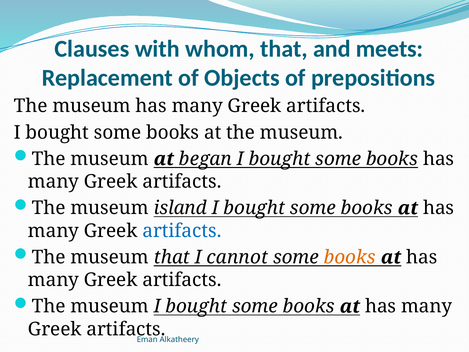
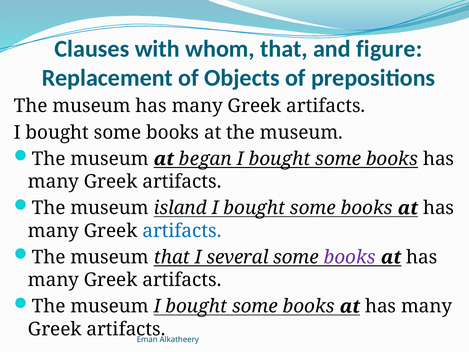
meets: meets -> figure
cannot: cannot -> several
books at (350, 257) colour: orange -> purple
